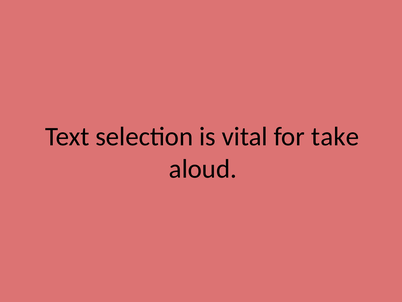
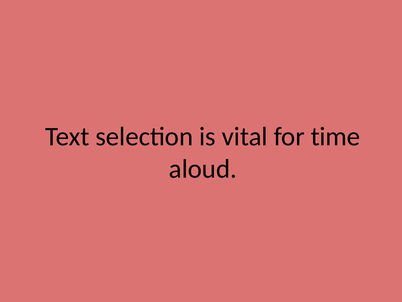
take: take -> time
